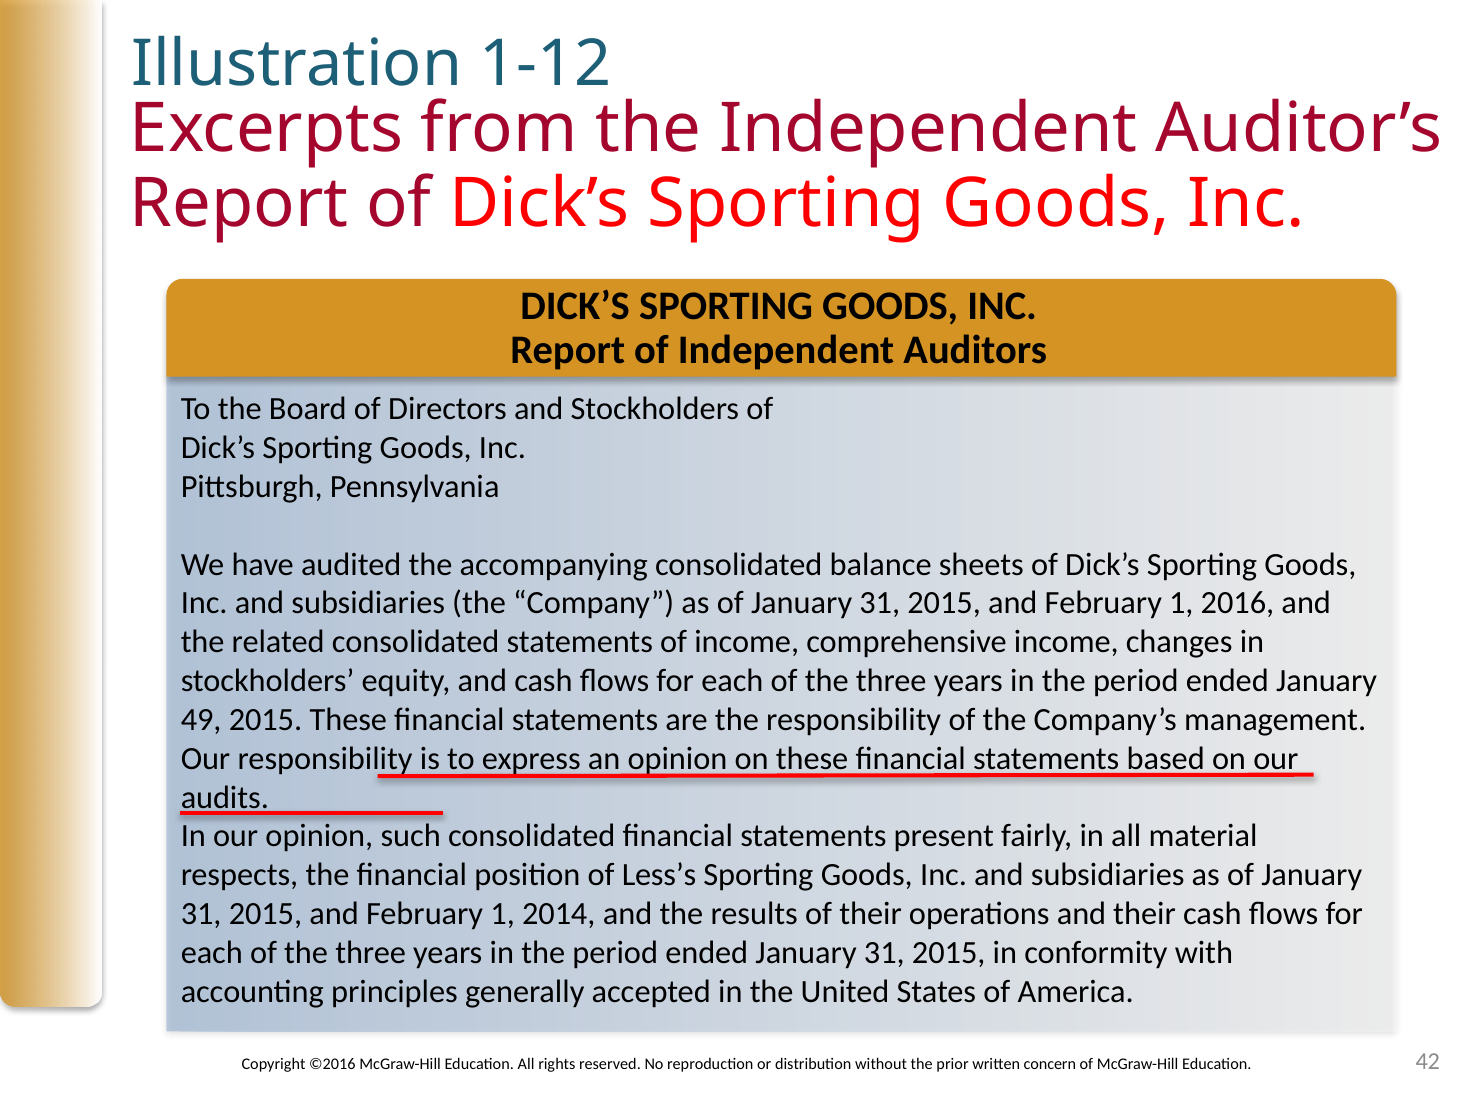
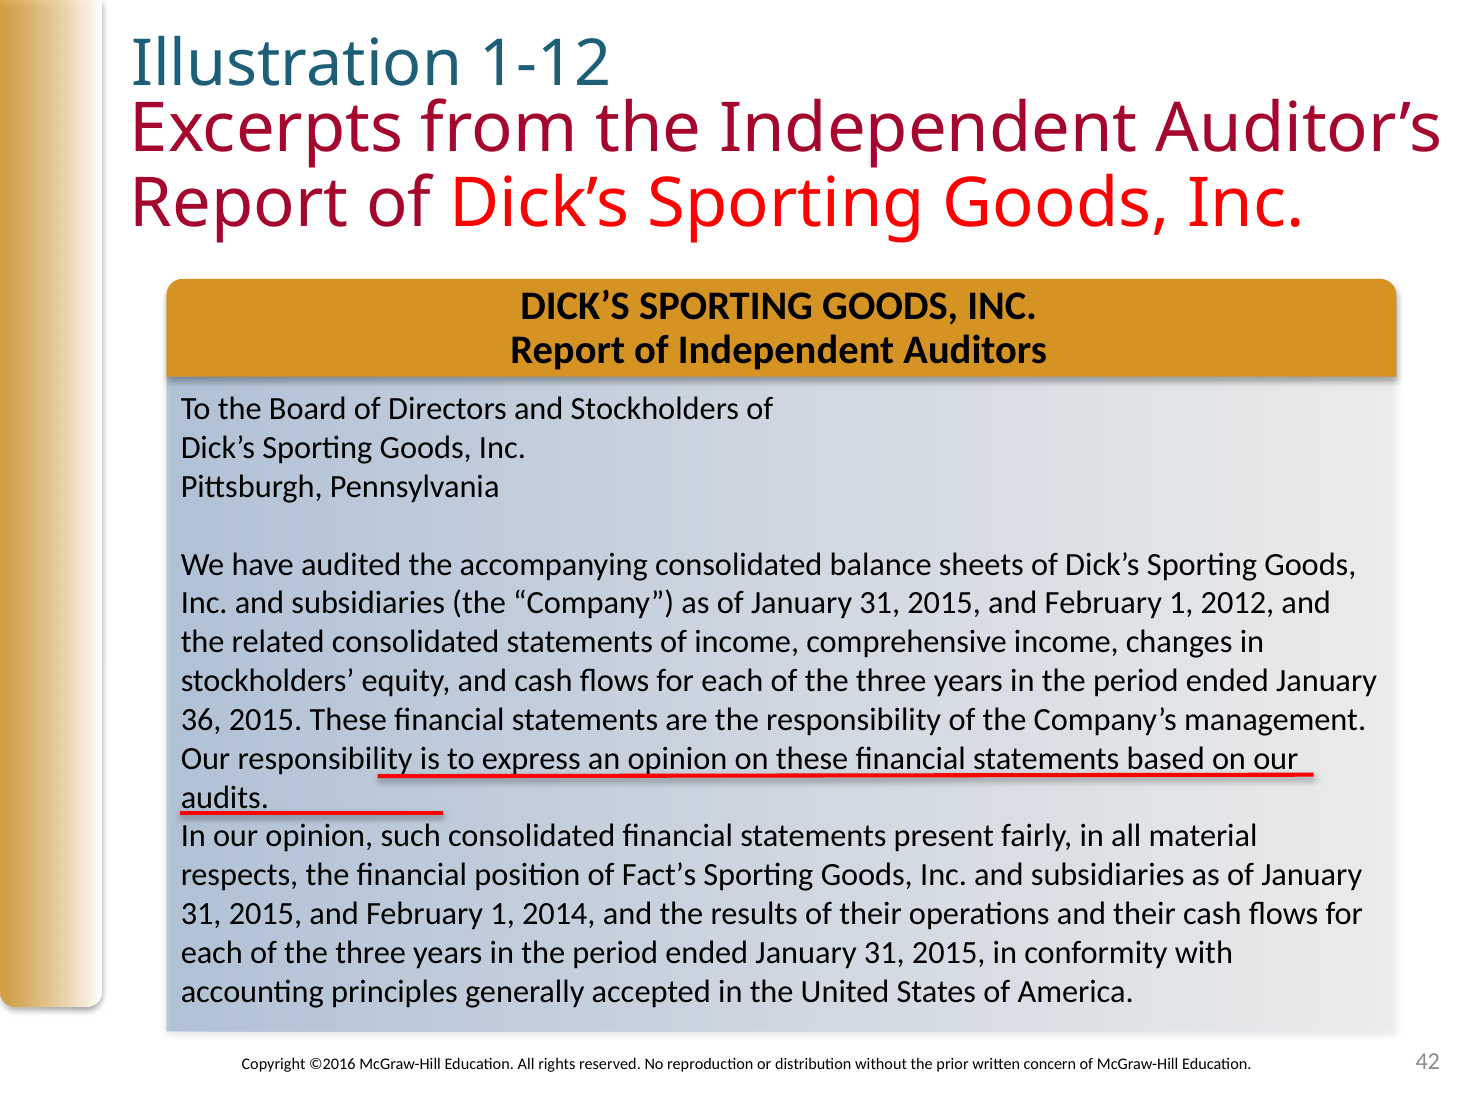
2016: 2016 -> 2012
49: 49 -> 36
Less’s: Less’s -> Fact’s
